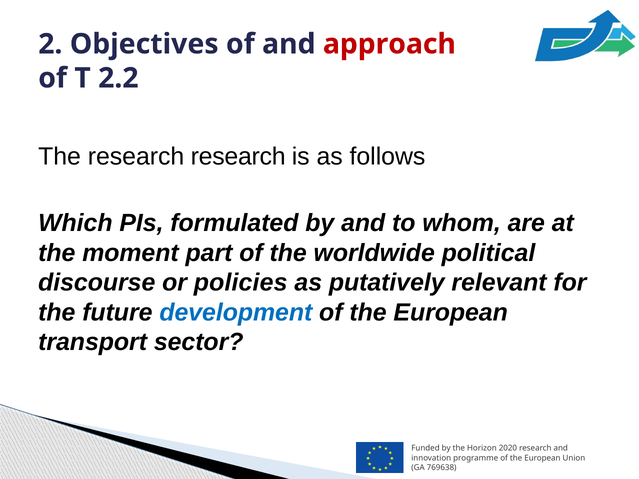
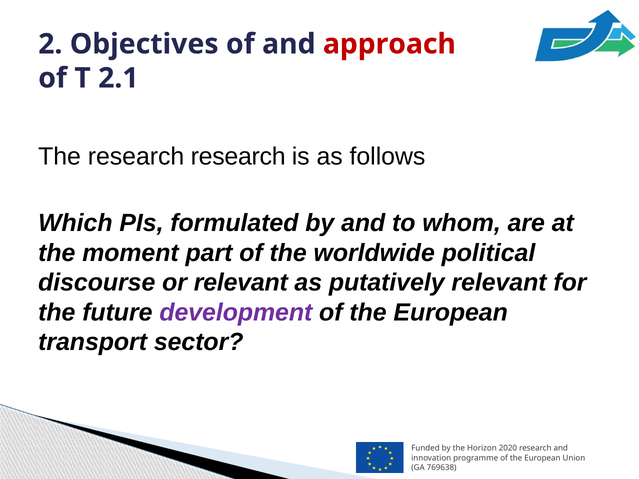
2.2: 2.2 -> 2.1
or policies: policies -> relevant
development colour: blue -> purple
